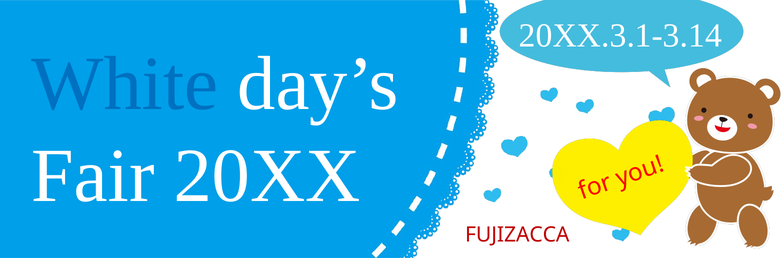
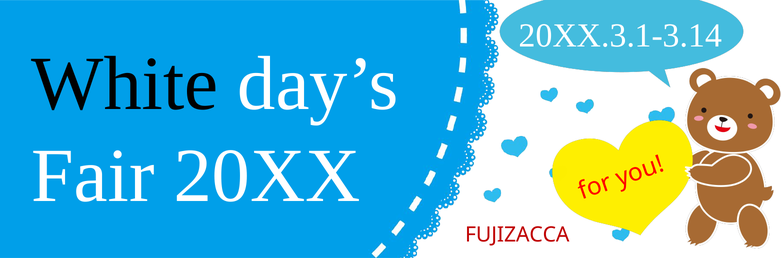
White colour: blue -> black
